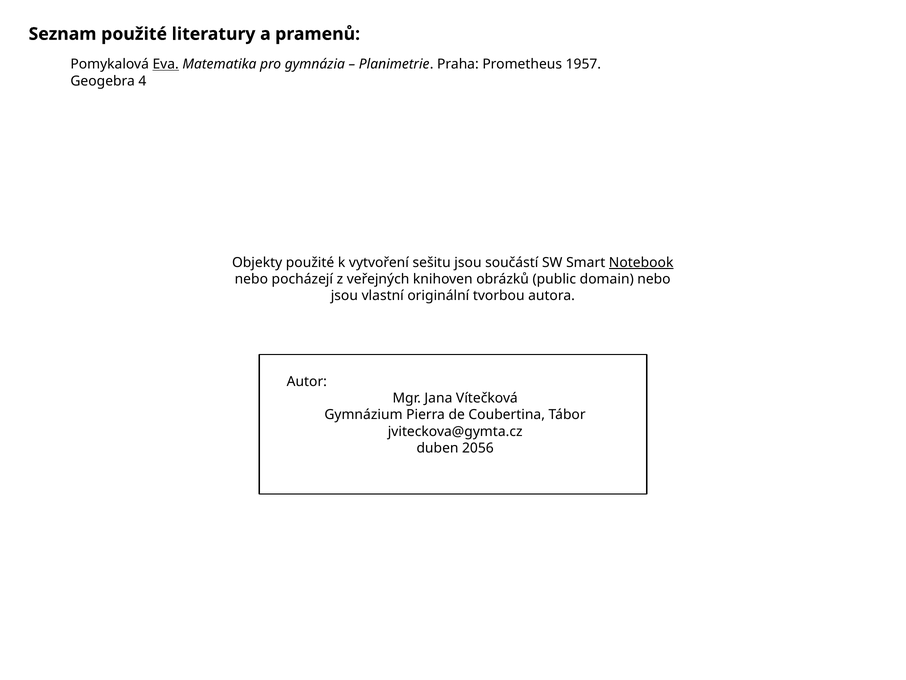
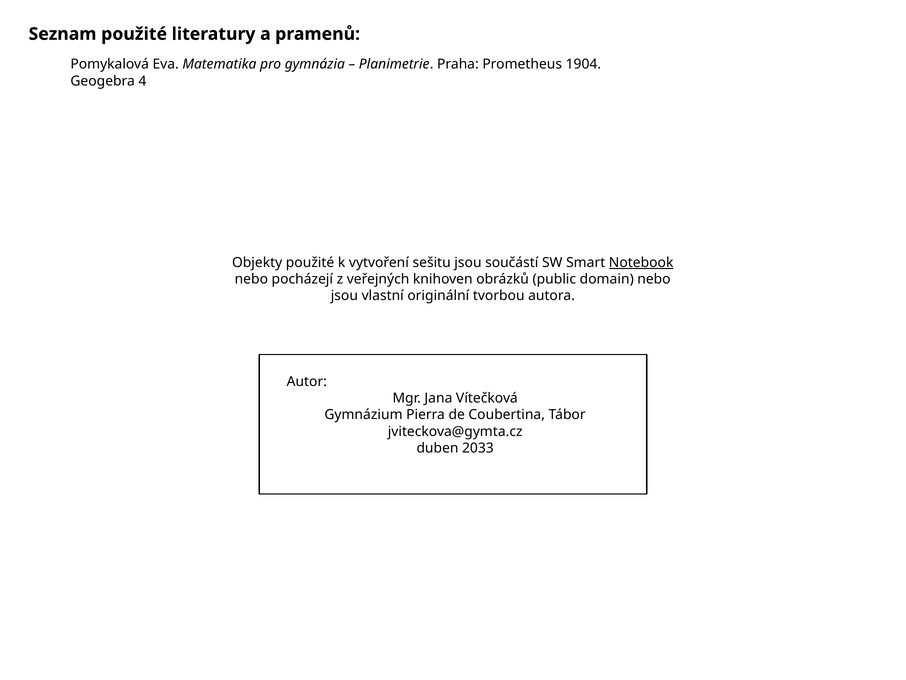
Eva underline: present -> none
1957: 1957 -> 1904
2056: 2056 -> 2033
